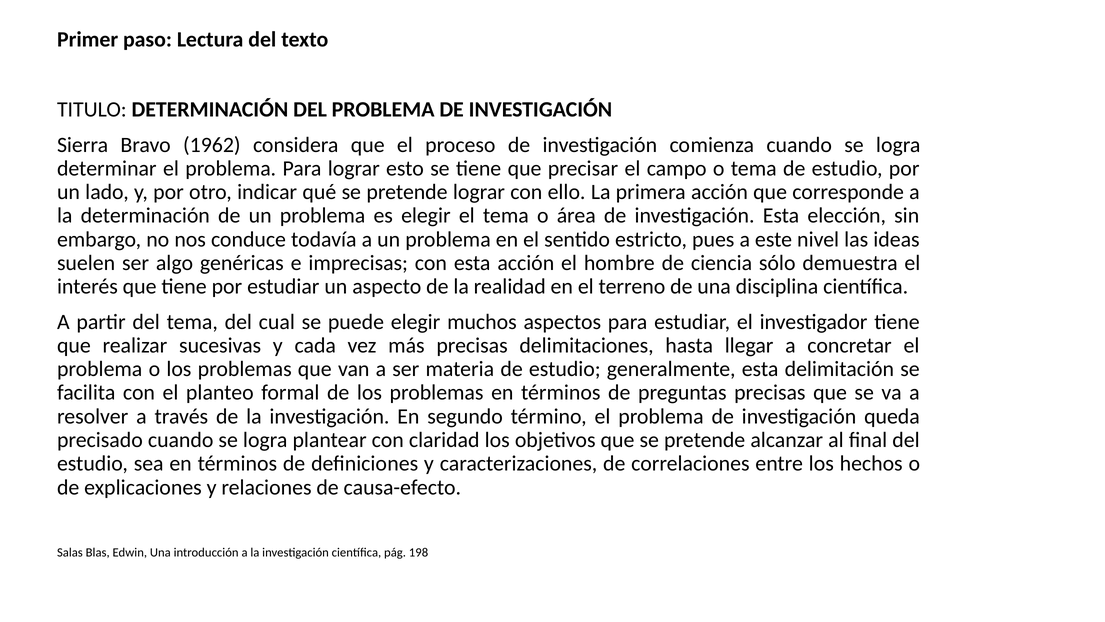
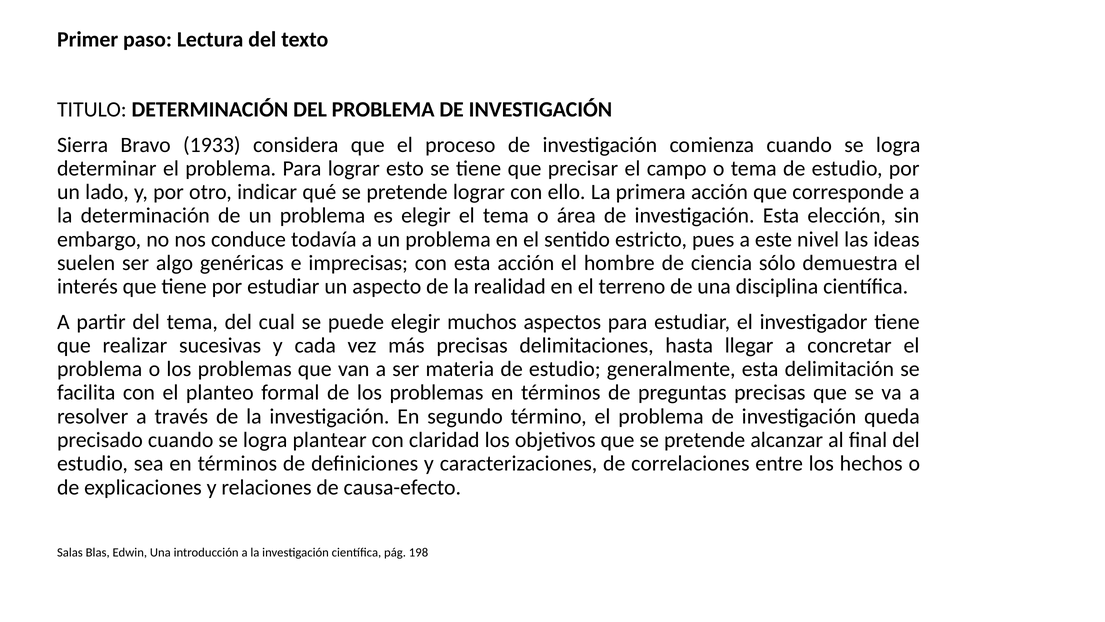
1962: 1962 -> 1933
